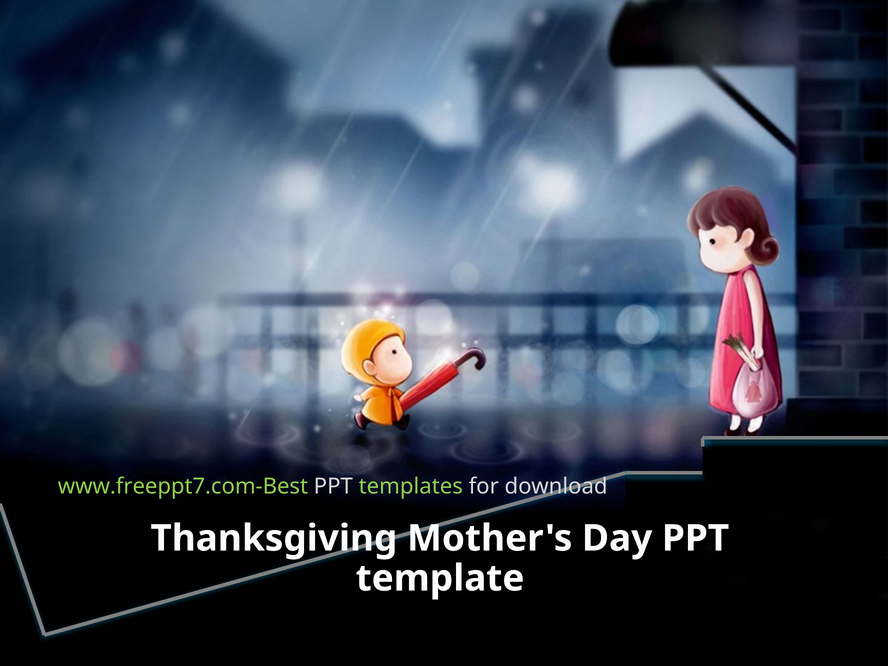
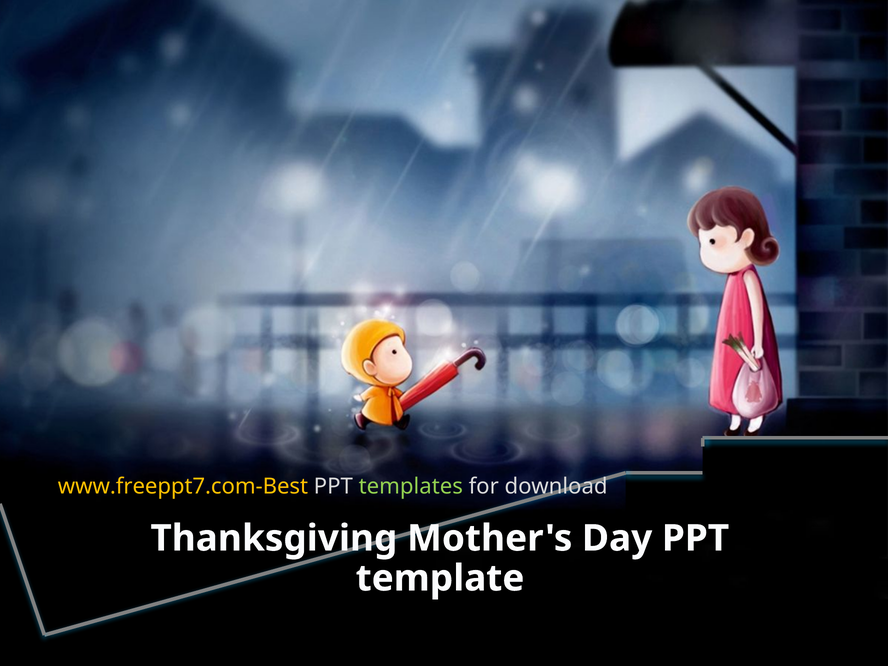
www.freeppt7.com-Best colour: light green -> yellow
